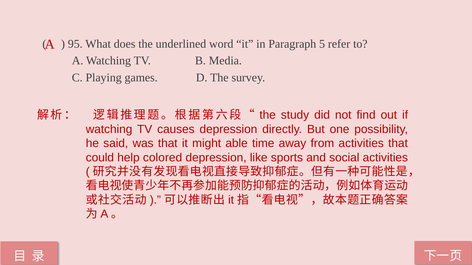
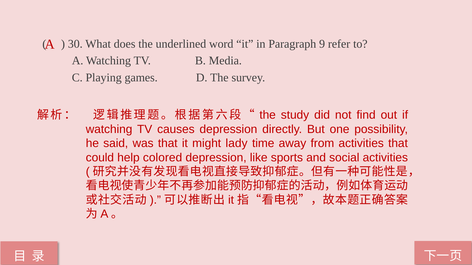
95: 95 -> 30
5: 5 -> 9
able: able -> lady
